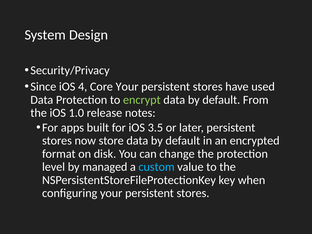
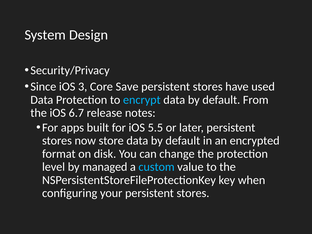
4: 4 -> 3
Core Your: Your -> Save
encrypt colour: light green -> light blue
1.0: 1.0 -> 6.7
3.5: 3.5 -> 5.5
